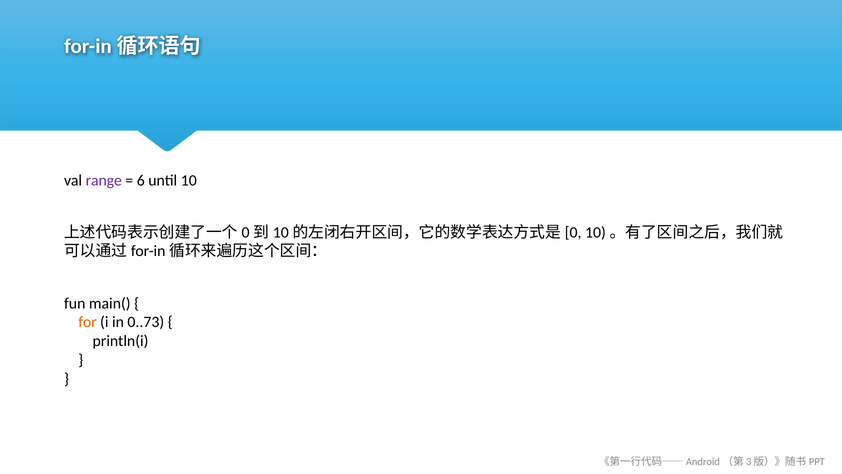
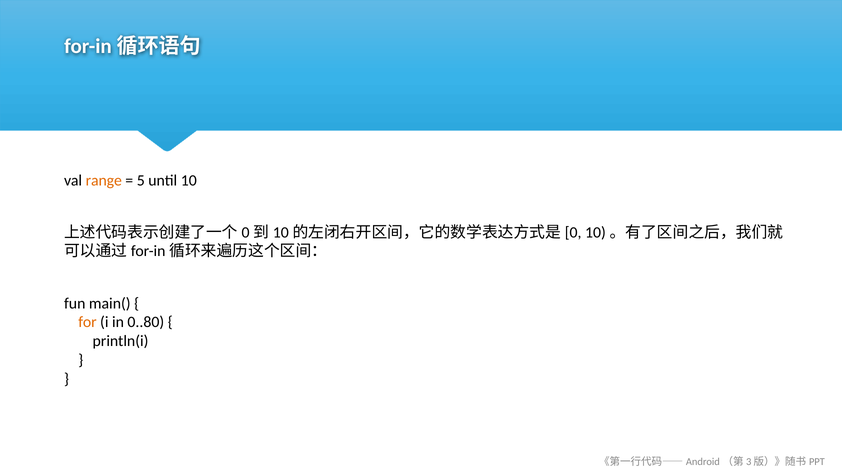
range colour: purple -> orange
6: 6 -> 5
0..73: 0..73 -> 0..80
